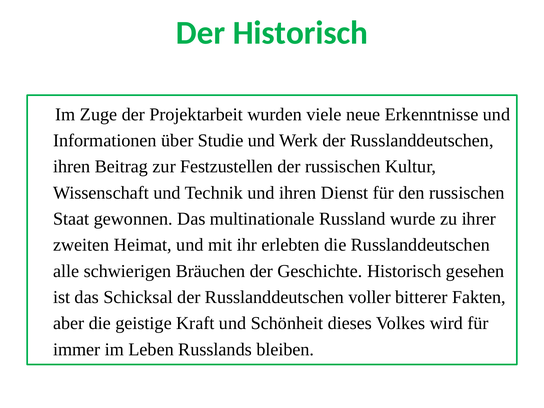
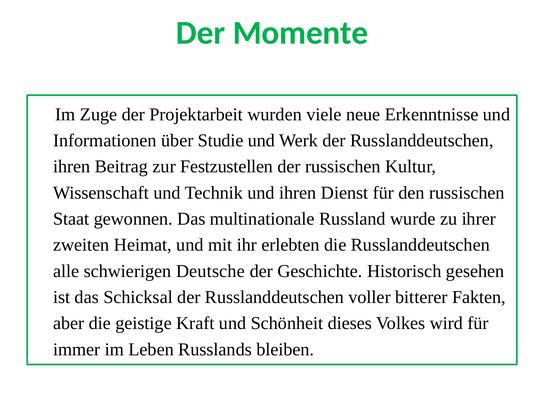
Der Historisch: Historisch -> Momente
Bräuchen: Bräuchen -> Deutsche
